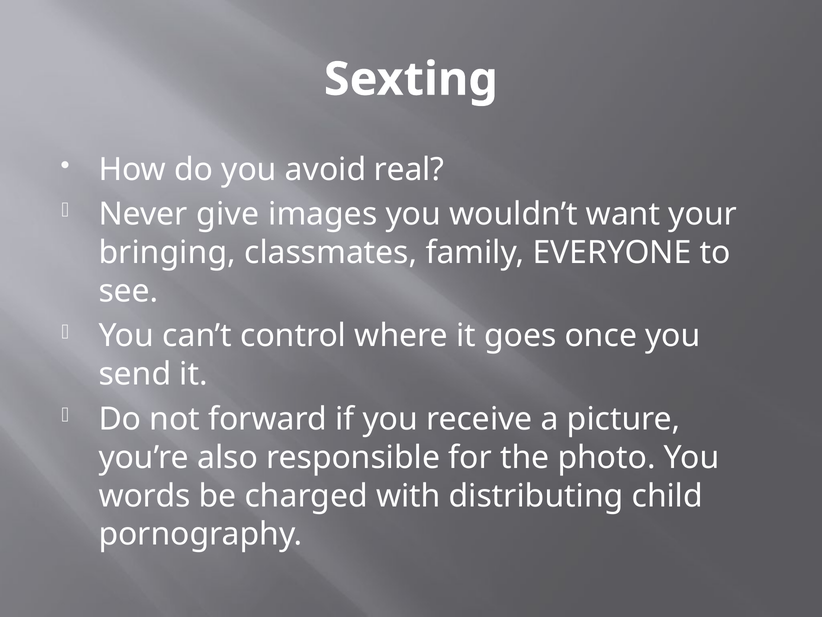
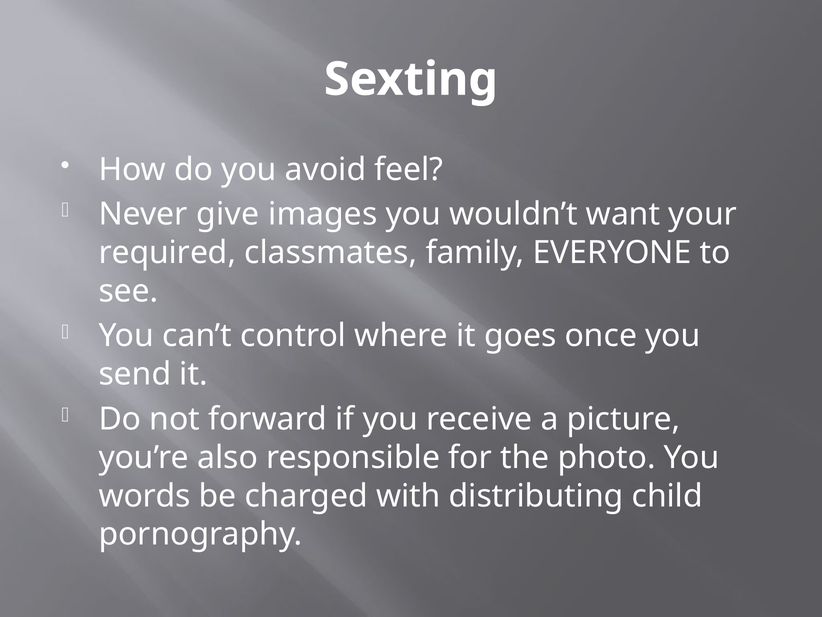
real: real -> feel
bringing: bringing -> required
